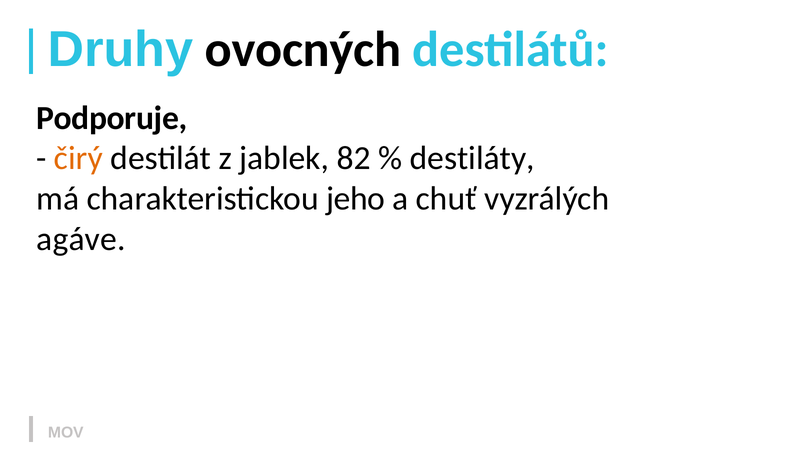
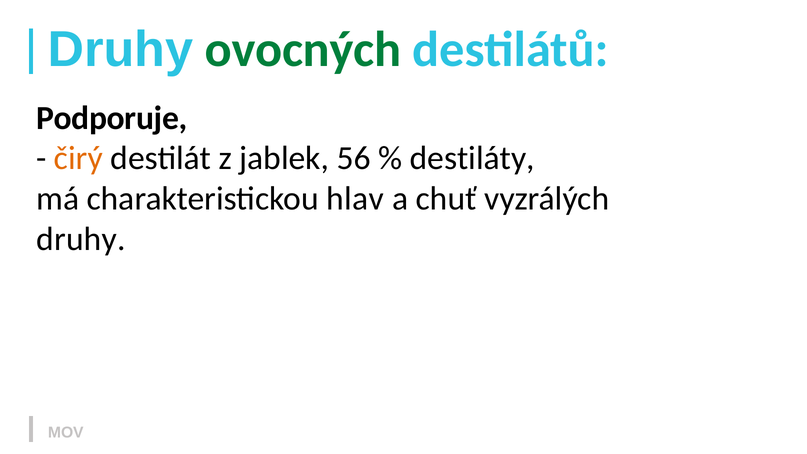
ovocných colour: black -> green
82: 82 -> 56
jeho: jeho -> hlav
agáve at (81, 239): agáve -> druhy
